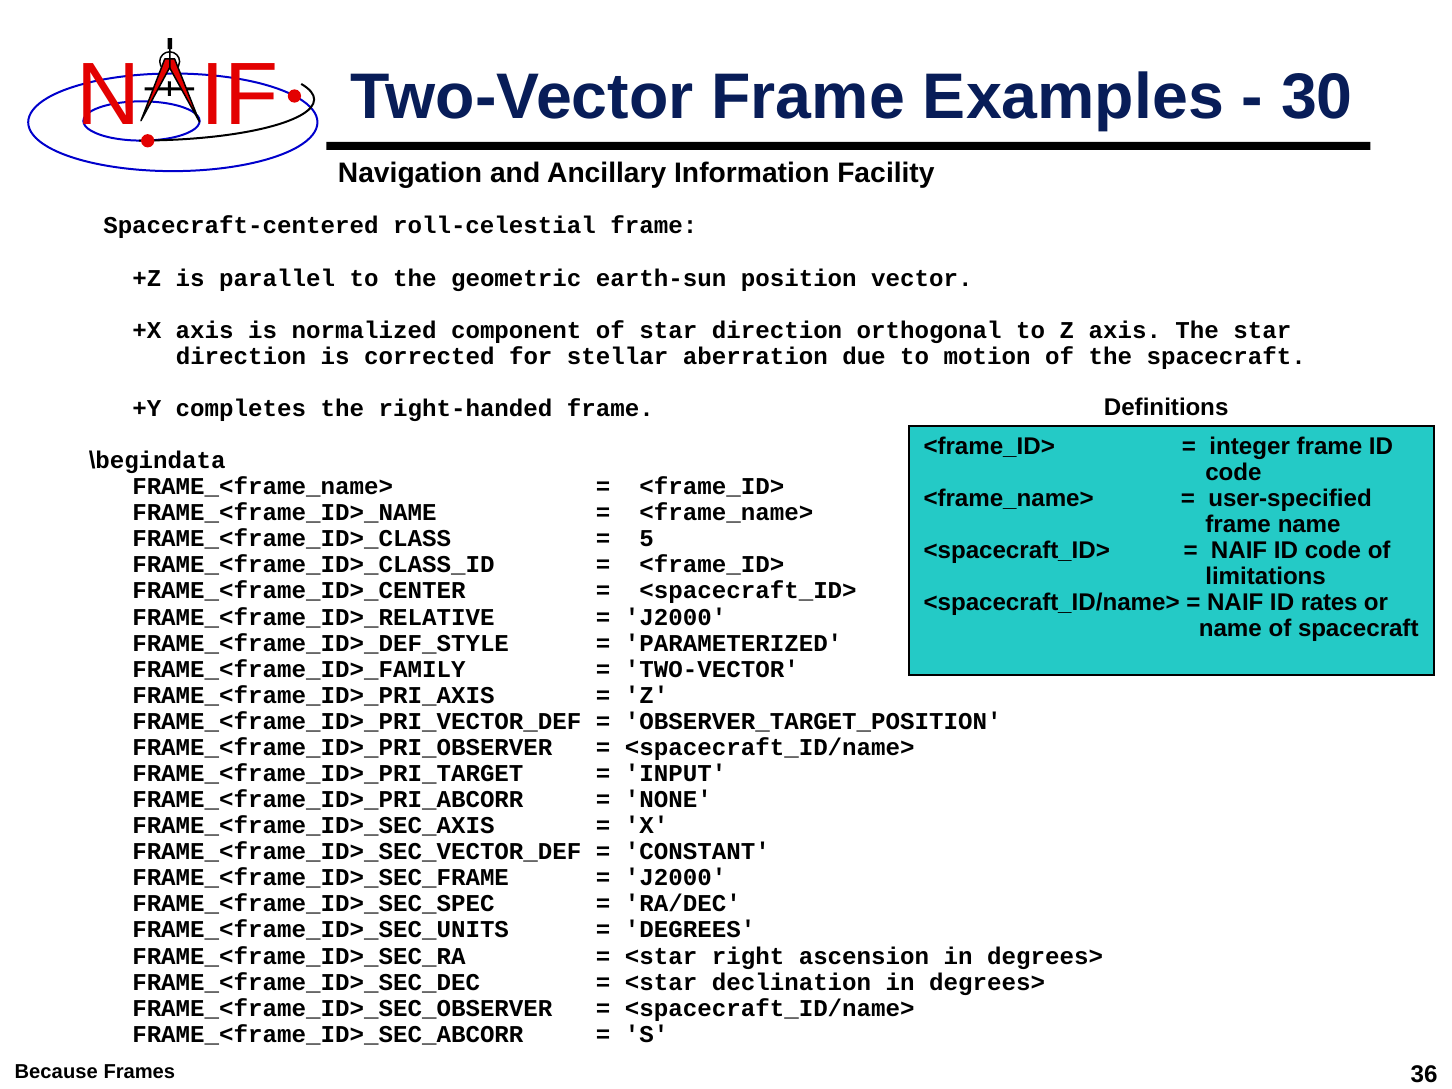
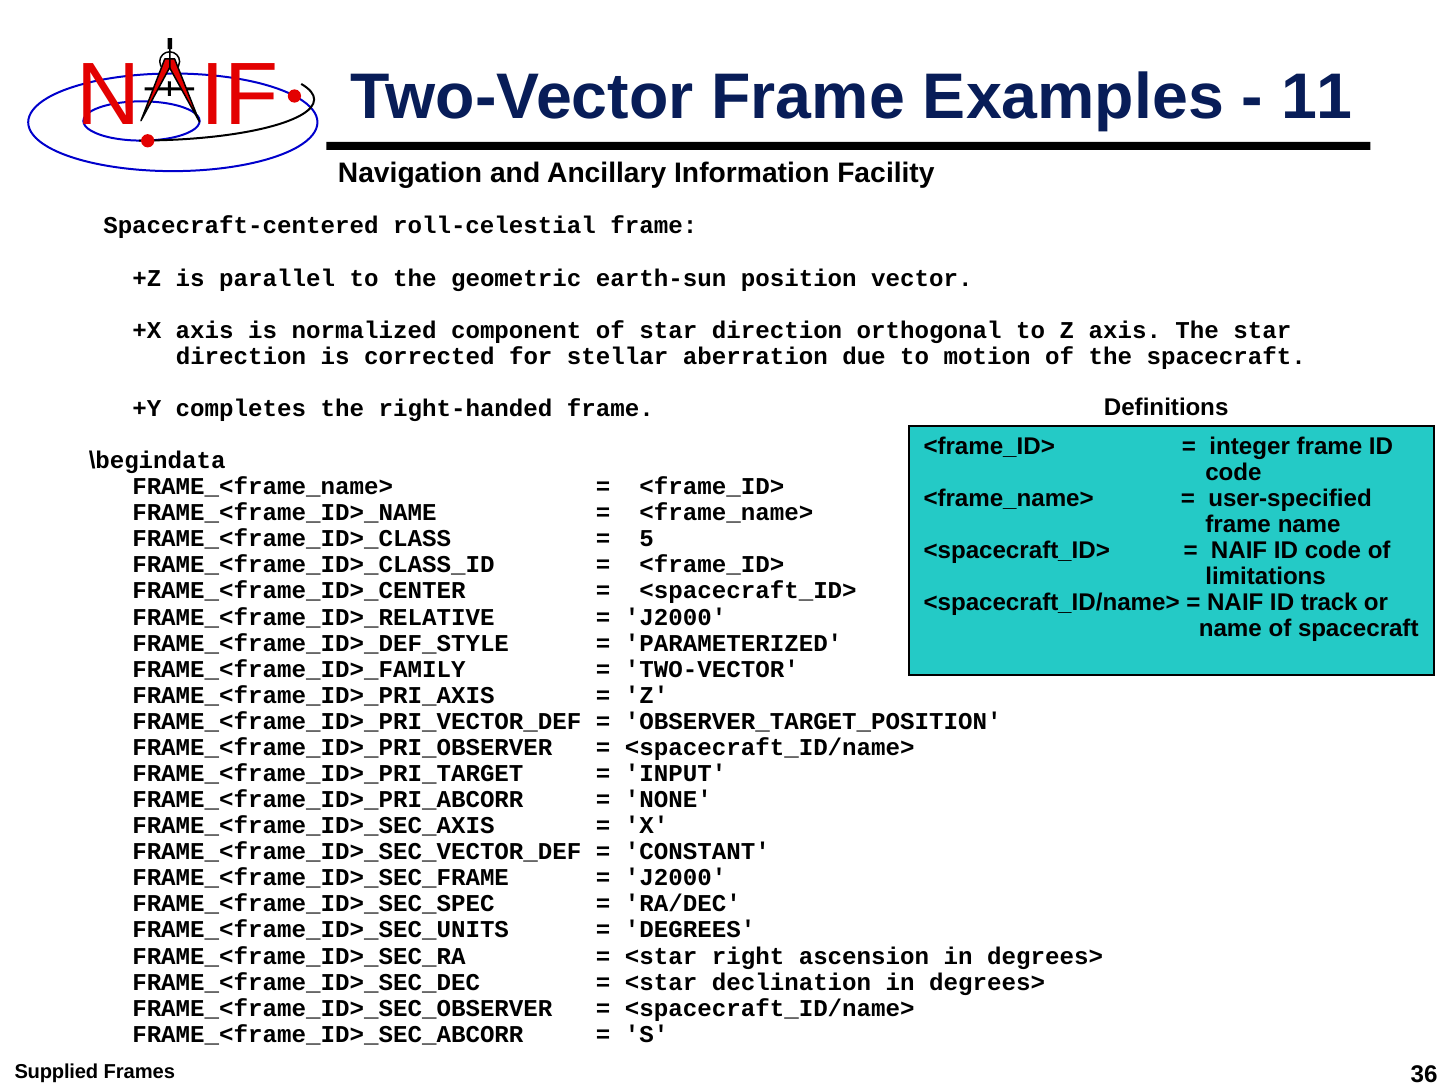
30: 30 -> 11
rates: rates -> track
Because: Because -> Supplied
